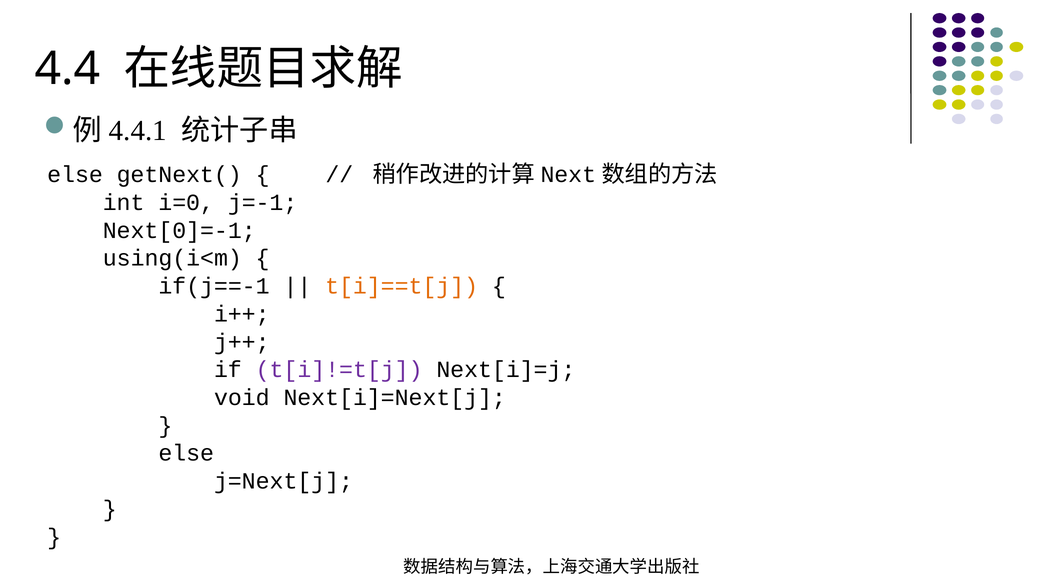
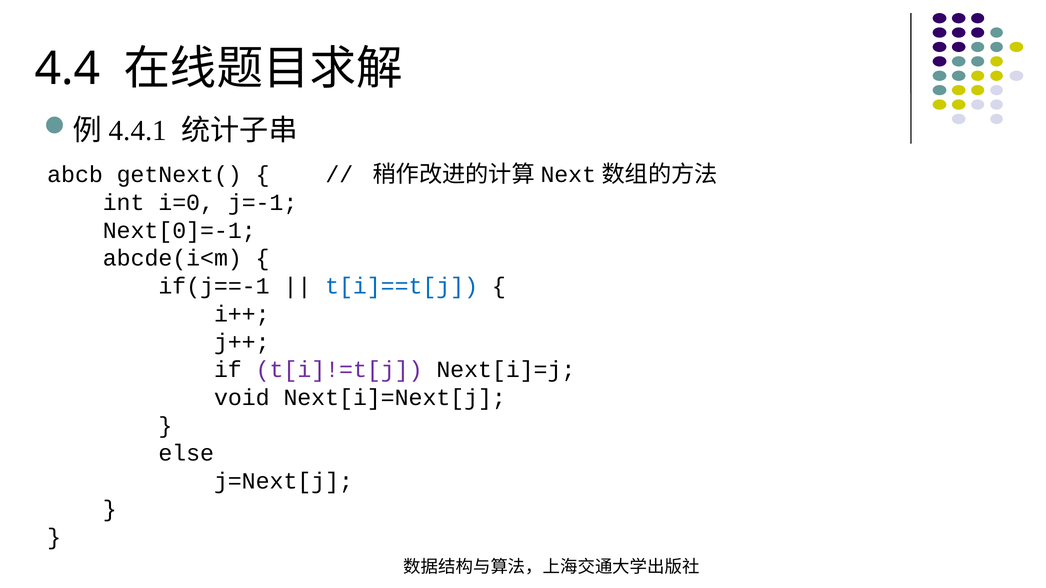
else at (75, 175): else -> abcb
using(i<m: using(i<m -> abcde(i<m
t[i]==t[j colour: orange -> blue
